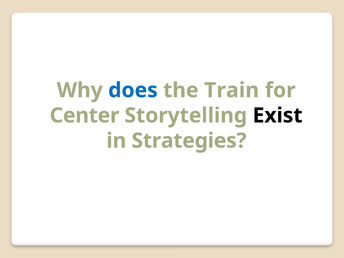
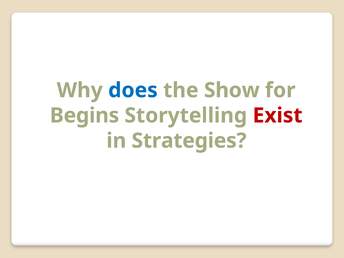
Train: Train -> Show
Center: Center -> Begins
Exist colour: black -> red
